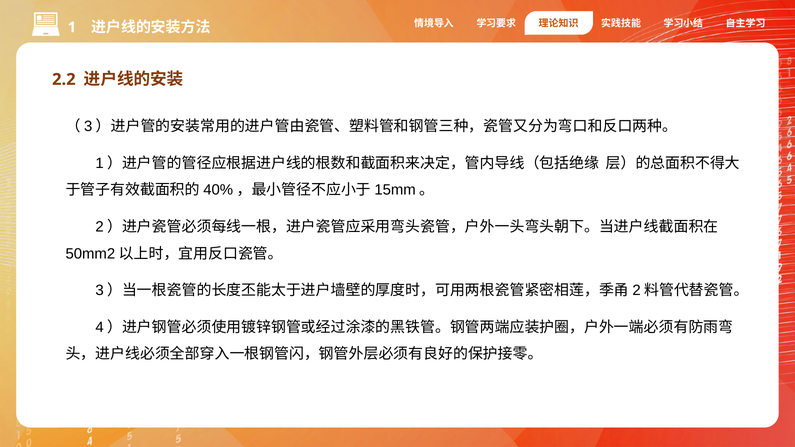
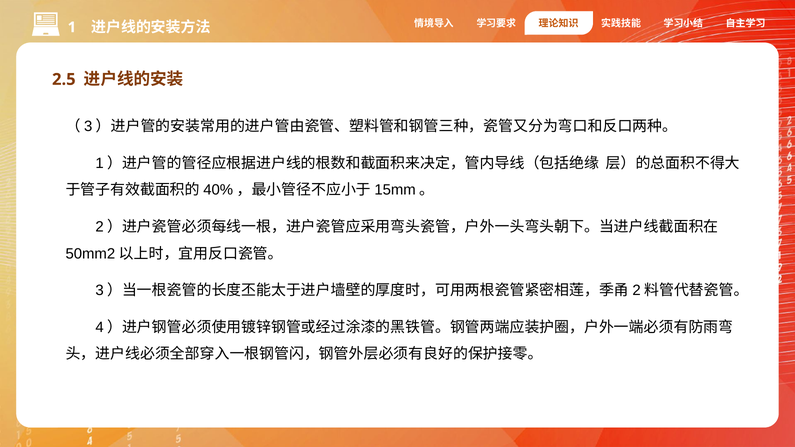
2.2: 2.2 -> 2.5
